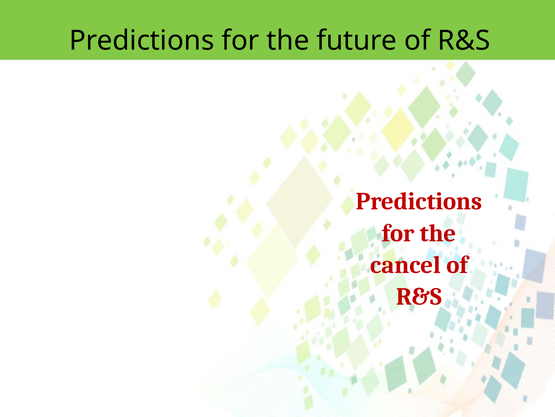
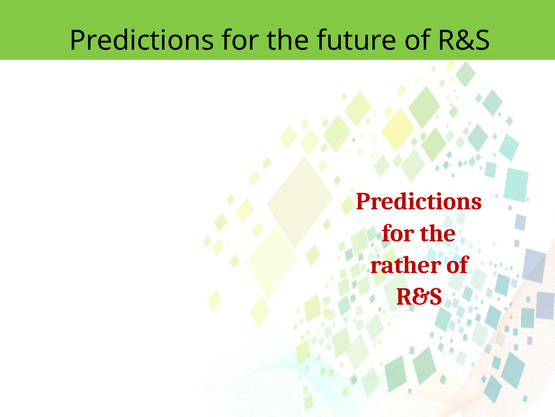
cancel: cancel -> rather
